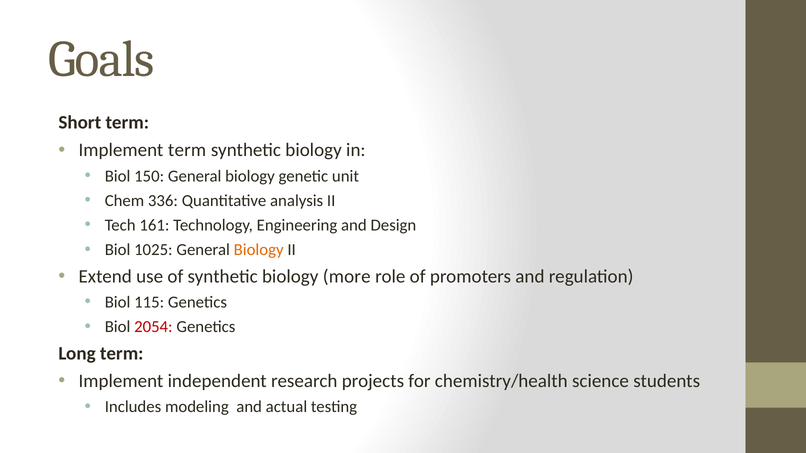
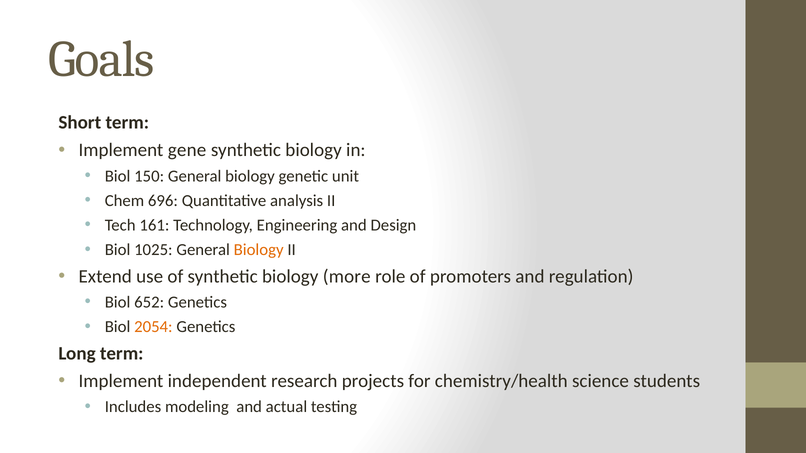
Implement term: term -> gene
336: 336 -> 696
115: 115 -> 652
2054 colour: red -> orange
